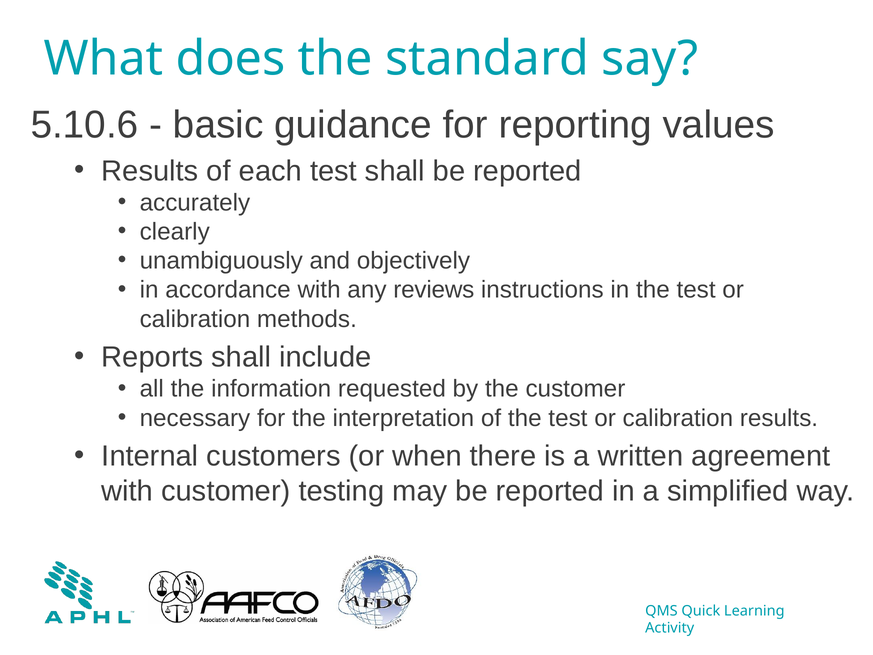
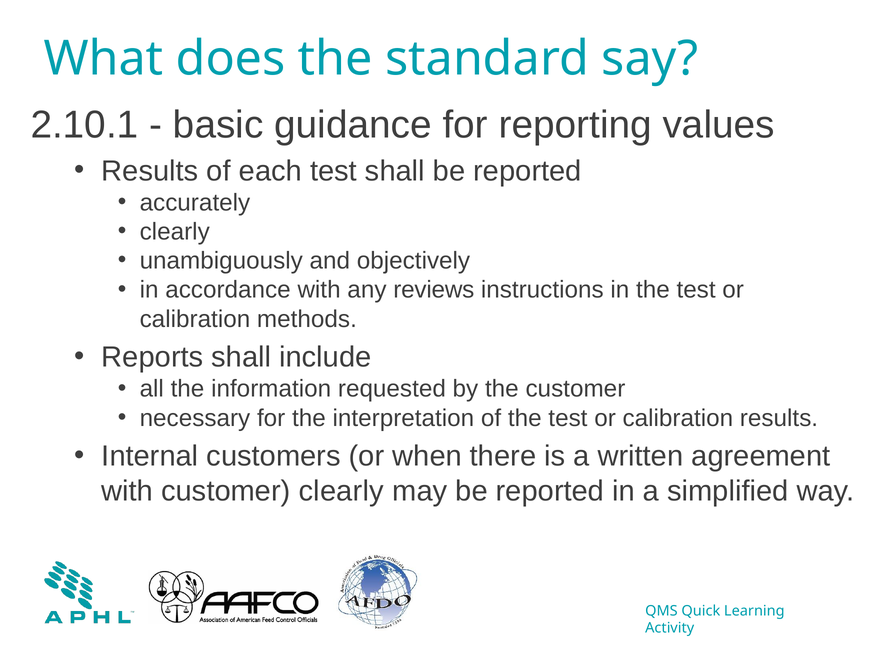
5.10.6: 5.10.6 -> 2.10.1
customer testing: testing -> clearly
